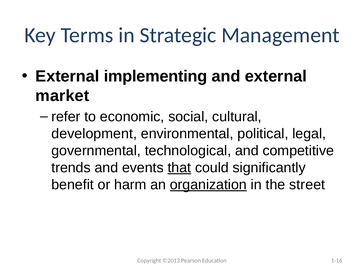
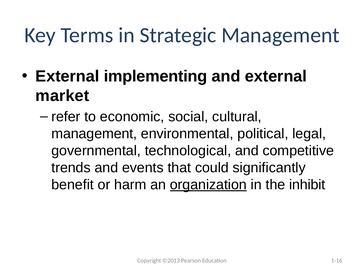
development at (94, 134): development -> management
that underline: present -> none
street: street -> inhibit
